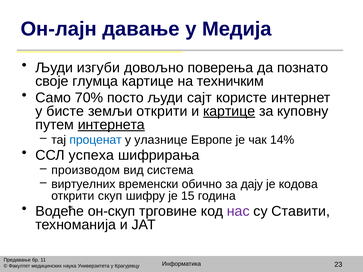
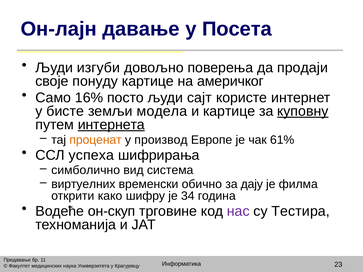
Медија: Медија -> Посета
познато: познато -> продаји
глумца: глумца -> понуду
техничким: техничким -> америчког
70%: 70% -> 16%
земљи открити: открити -> модела
картице at (229, 111) underline: present -> none
куповну underline: none -> present
проценат colour: blue -> orange
улазнице: улазнице -> производ
14%: 14% -> 61%
производом: производом -> симболично
кодова: кодова -> филма
скуп: скуп -> како
15: 15 -> 34
Ставити: Ставити -> Тестира
